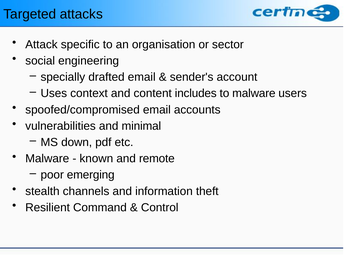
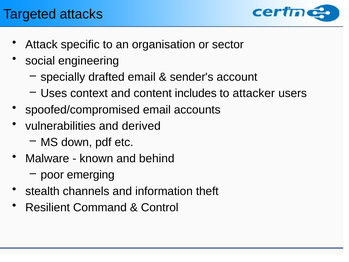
to malware: malware -> attacker
minimal: minimal -> derived
remote: remote -> behind
